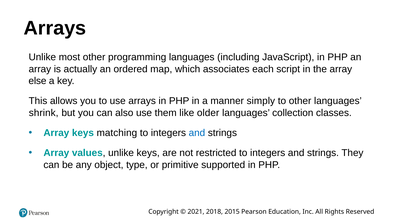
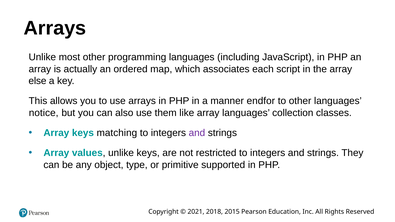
simply: simply -> endfor
shrink: shrink -> notice
like older: older -> array
and at (197, 133) colour: blue -> purple
